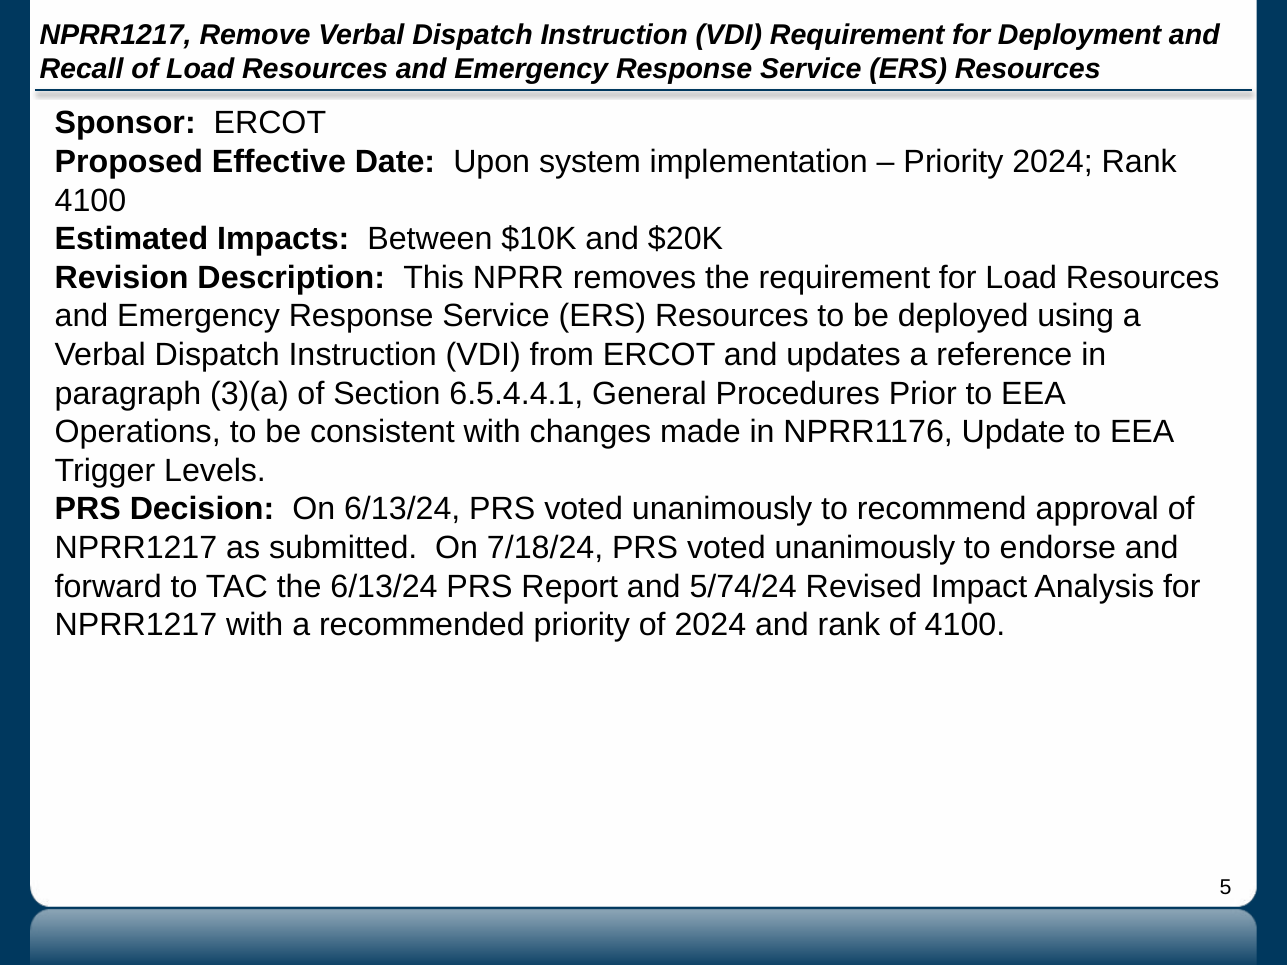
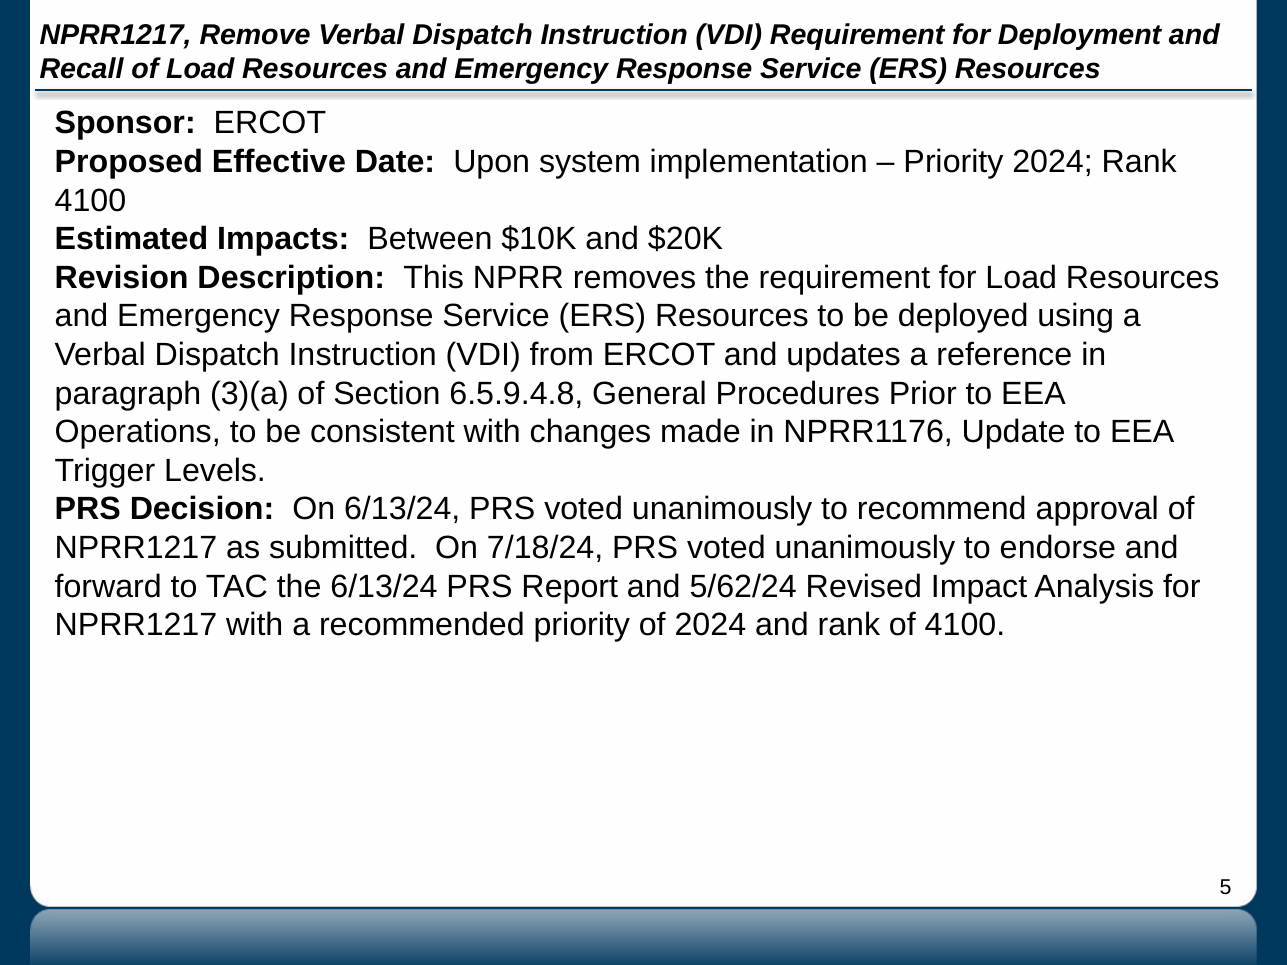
6.5.4.4.1: 6.5.4.4.1 -> 6.5.9.4.8
5/74/24: 5/74/24 -> 5/62/24
